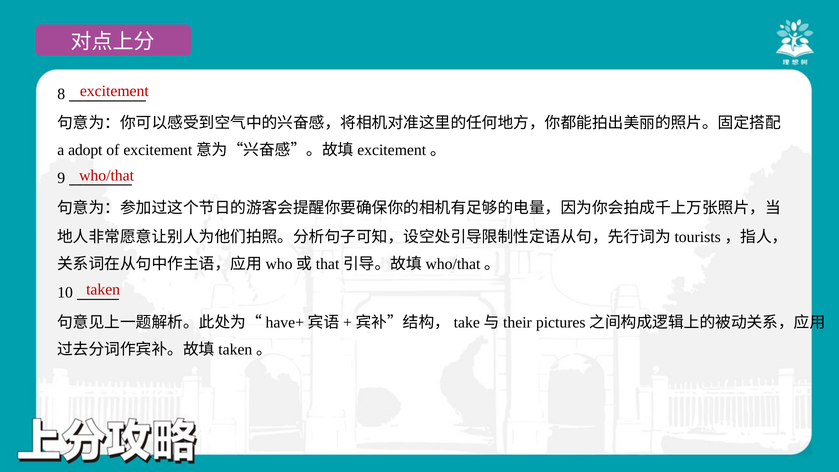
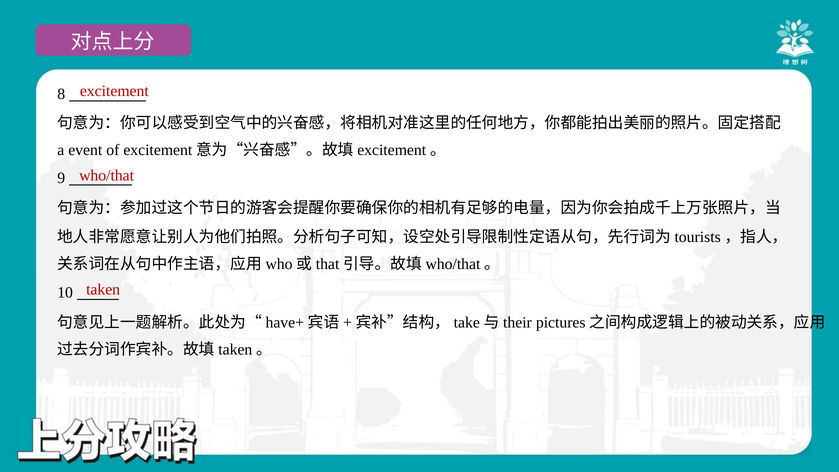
adopt: adopt -> event
